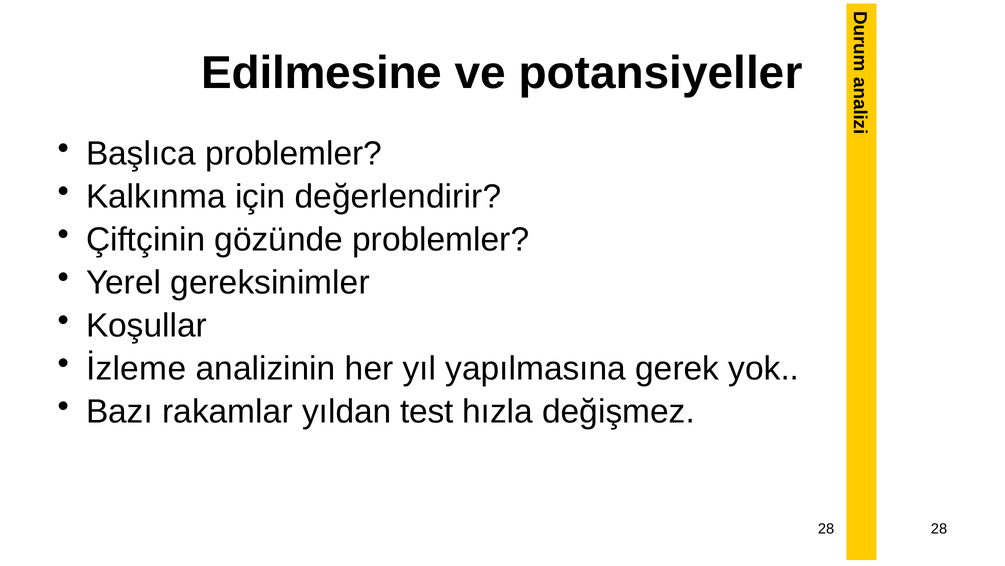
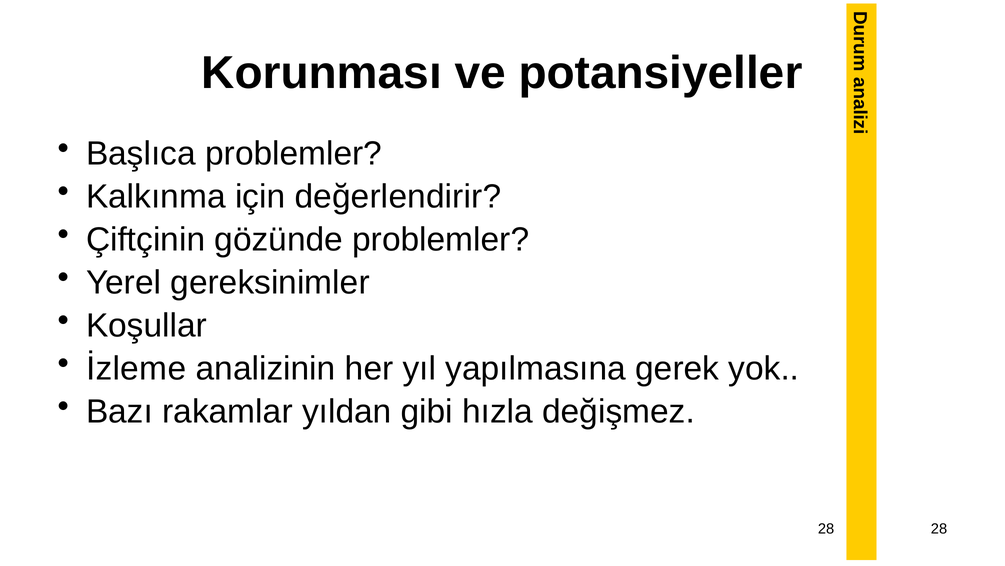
Edilmesine: Edilmesine -> Korunması
test: test -> gibi
